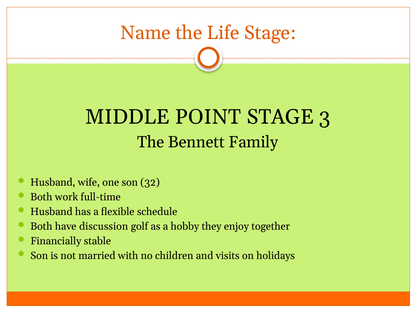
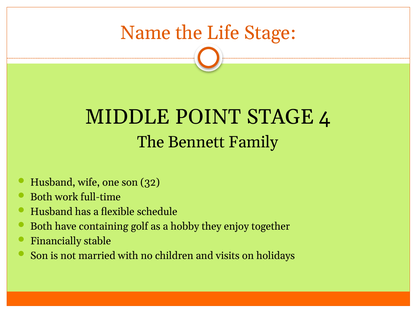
3: 3 -> 4
discussion: discussion -> containing
